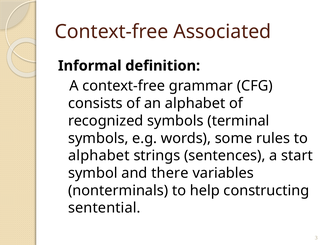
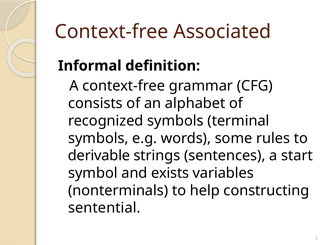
alphabet at (99, 156): alphabet -> derivable
there: there -> exists
